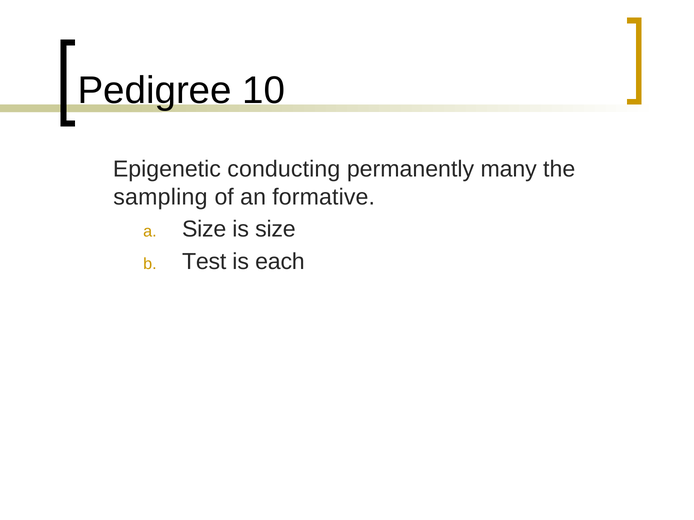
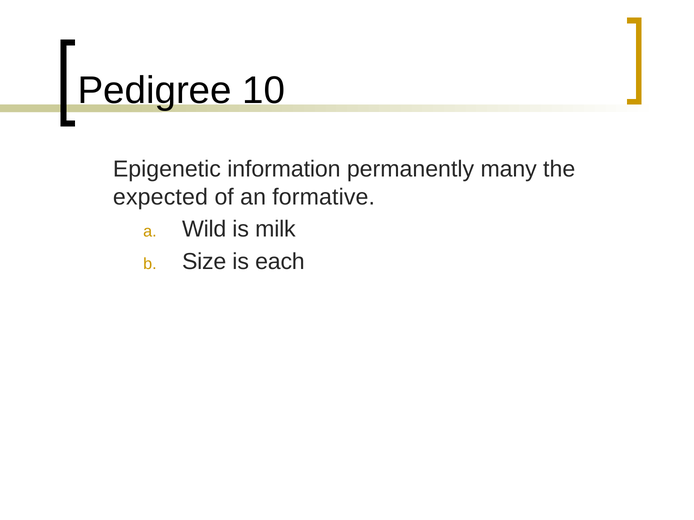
conducting: conducting -> information
sampling: sampling -> expected
Size at (204, 229): Size -> Wild
is size: size -> milk
Test: Test -> Size
